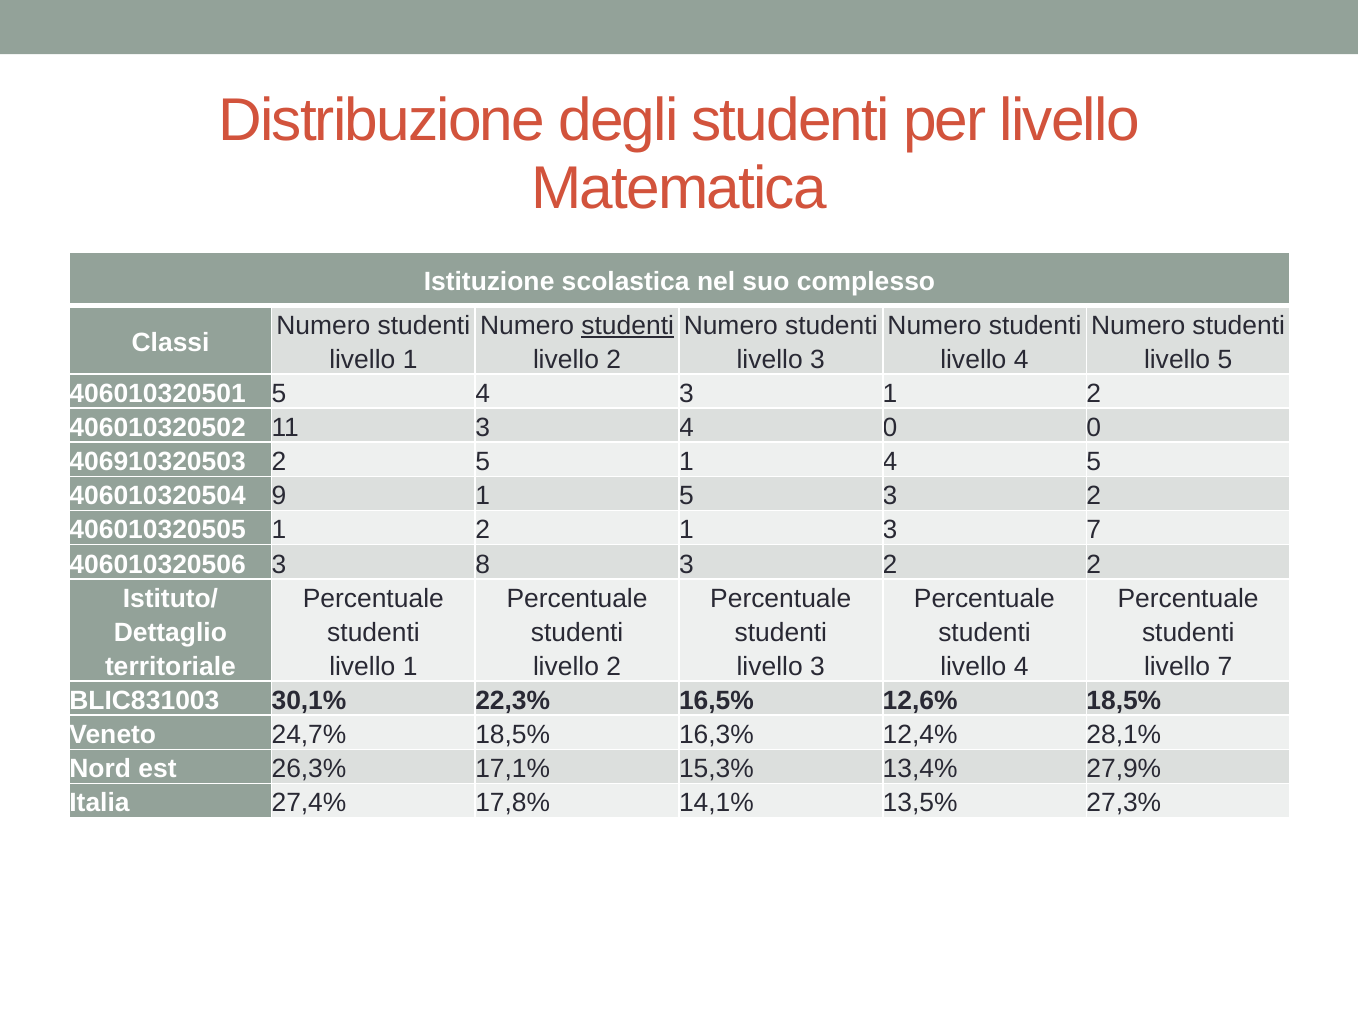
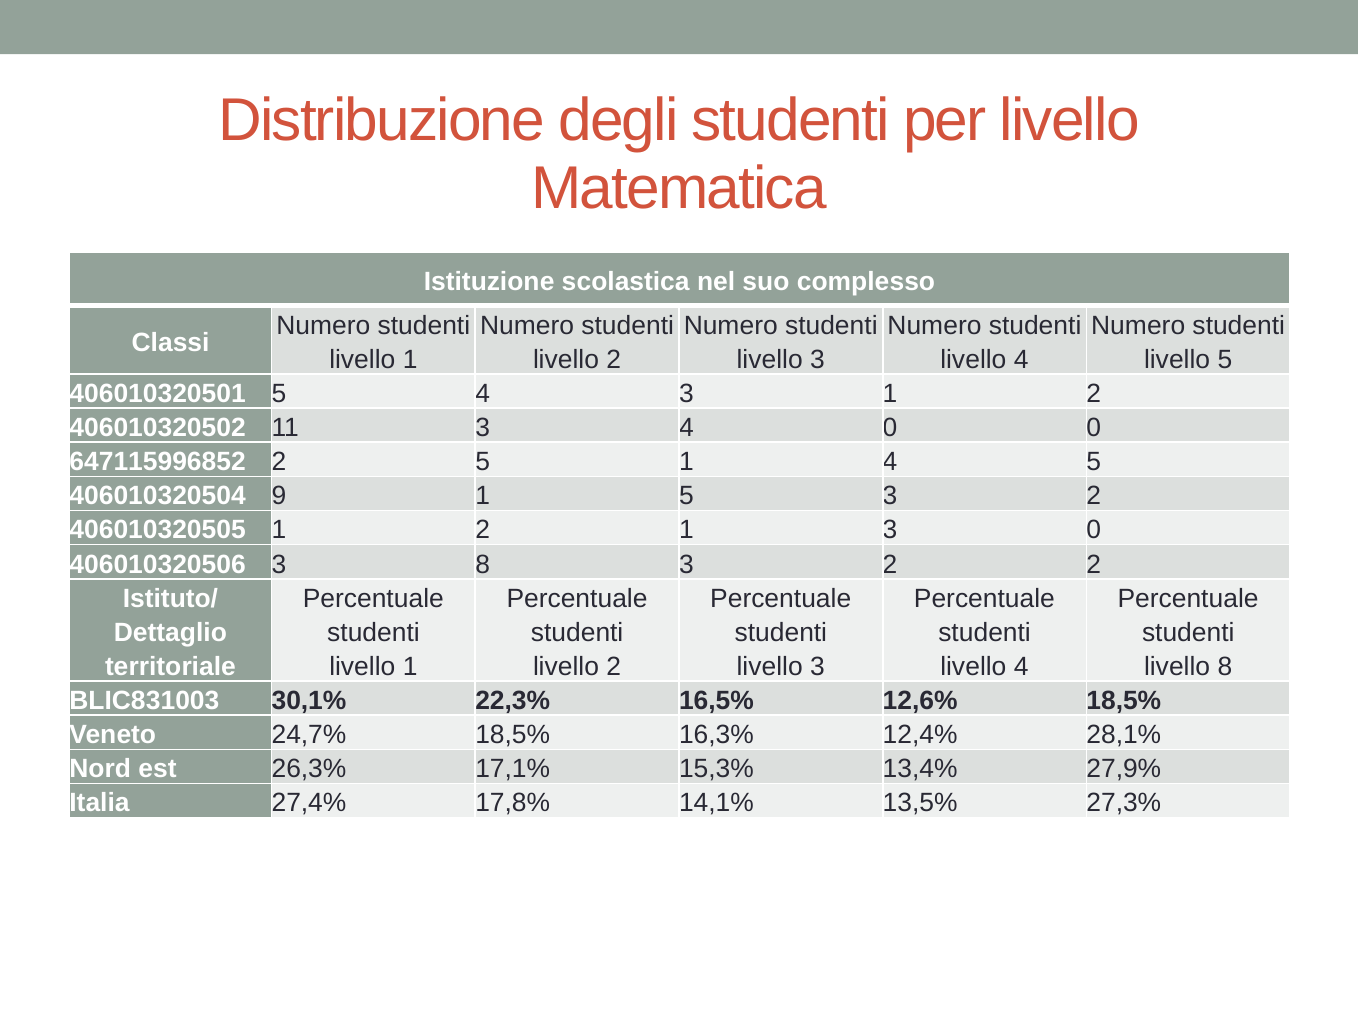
studenti at (628, 326) underline: present -> none
406910320503: 406910320503 -> 647115996852
3 7: 7 -> 0
livello 7: 7 -> 8
